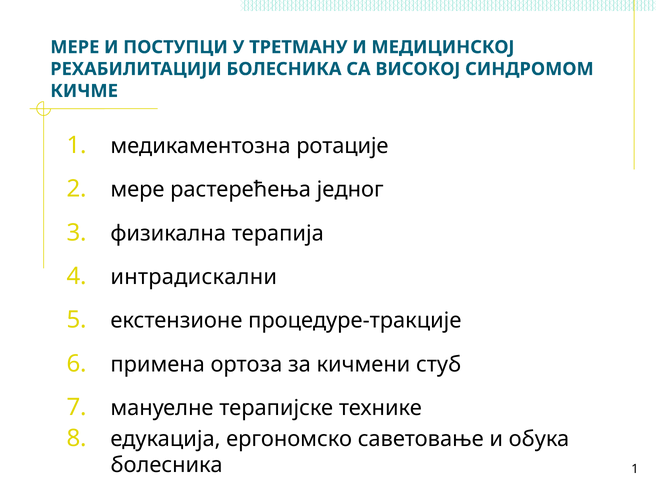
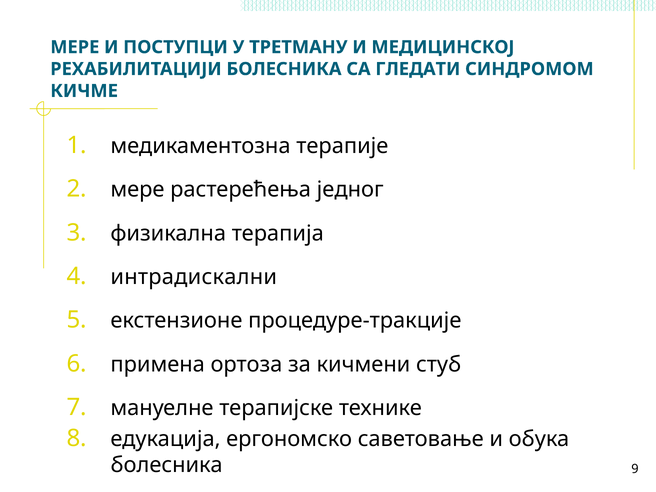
ВИСОКОЈ: ВИСОКОЈ -> ГЛЕДАТИ
ротације: ротације -> терапије
болесника 1: 1 -> 9
